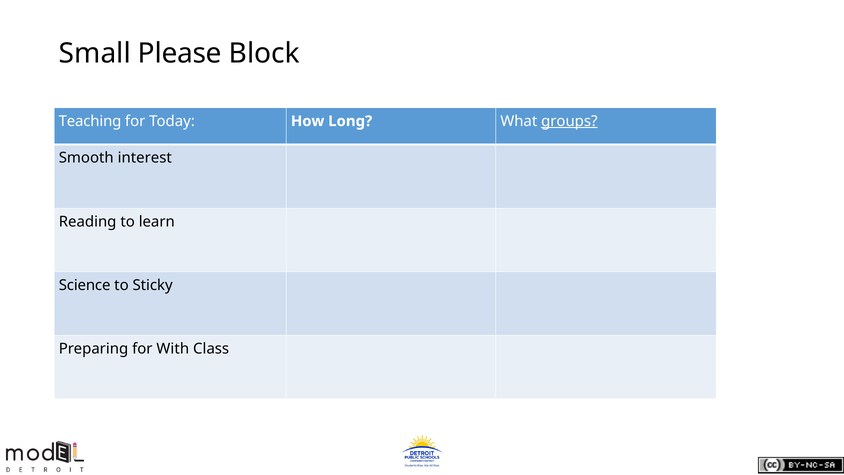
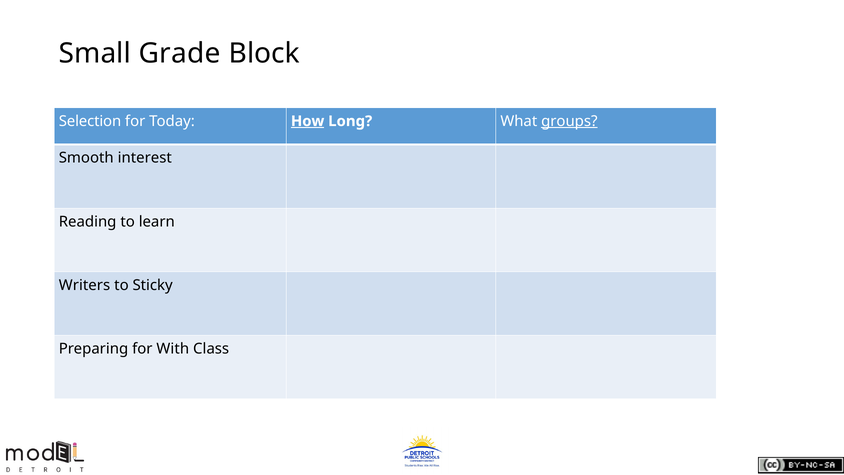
Please: Please -> Grade
Teaching: Teaching -> Selection
How underline: none -> present
Science: Science -> Writers
